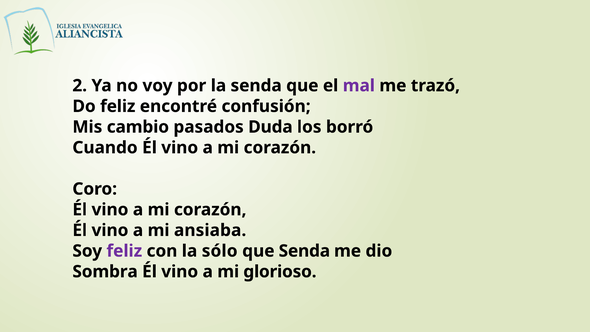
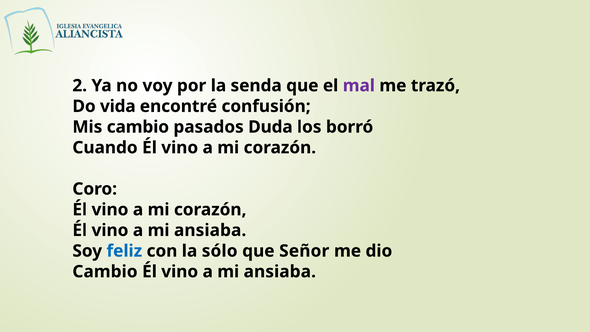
Do feliz: feliz -> vida
feliz at (124, 251) colour: purple -> blue
que Senda: Senda -> Señor
Sombra at (105, 272): Sombra -> Cambio
glorioso at (280, 272): glorioso -> ansiaba
